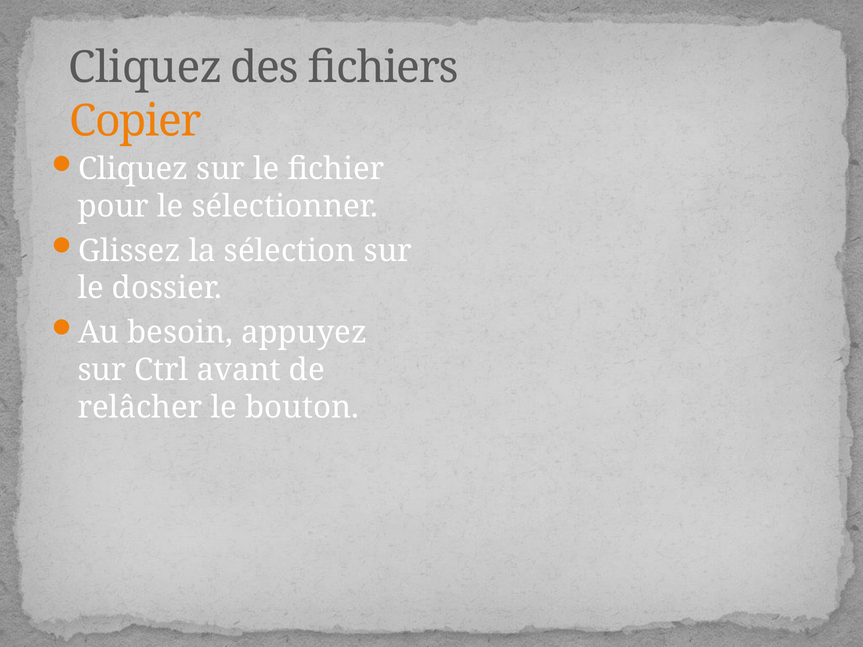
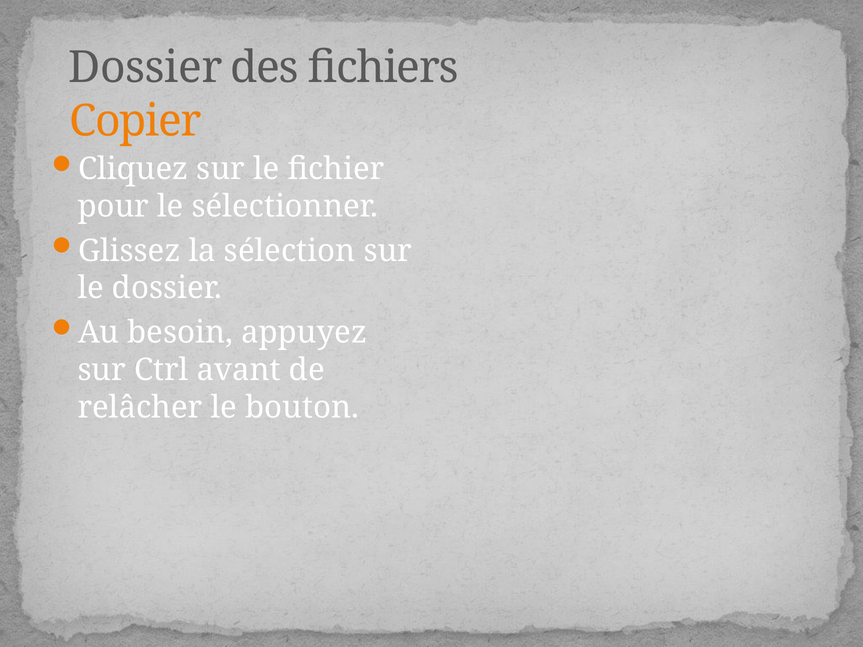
Cliquez at (145, 68): Cliquez -> Dossier
